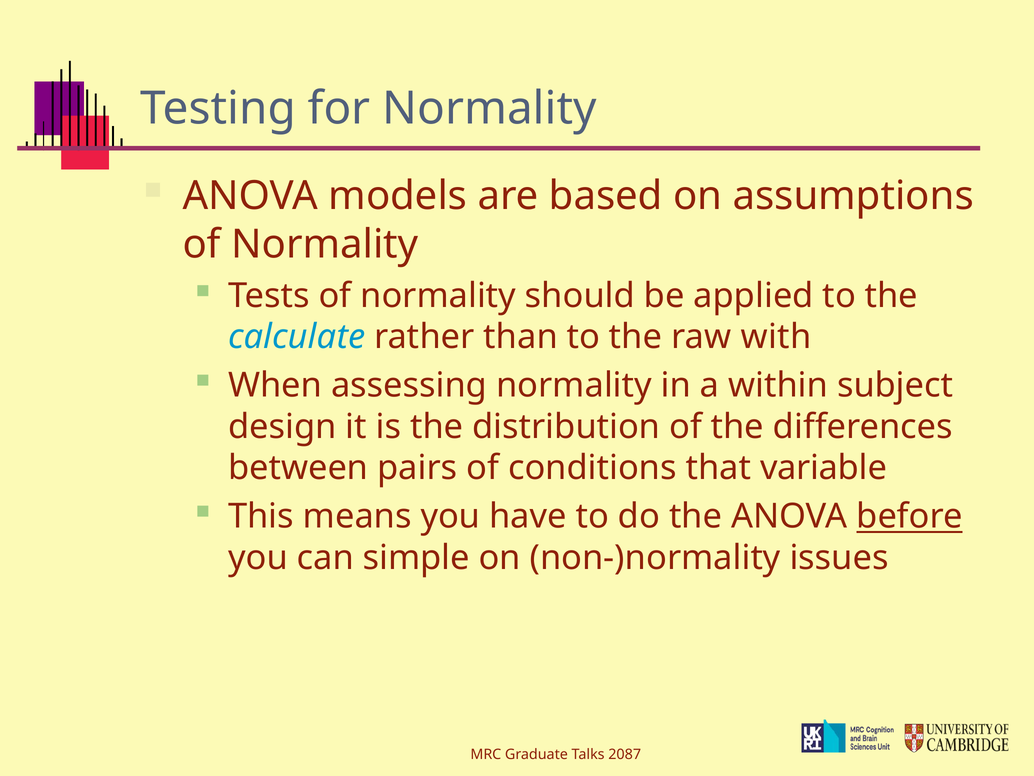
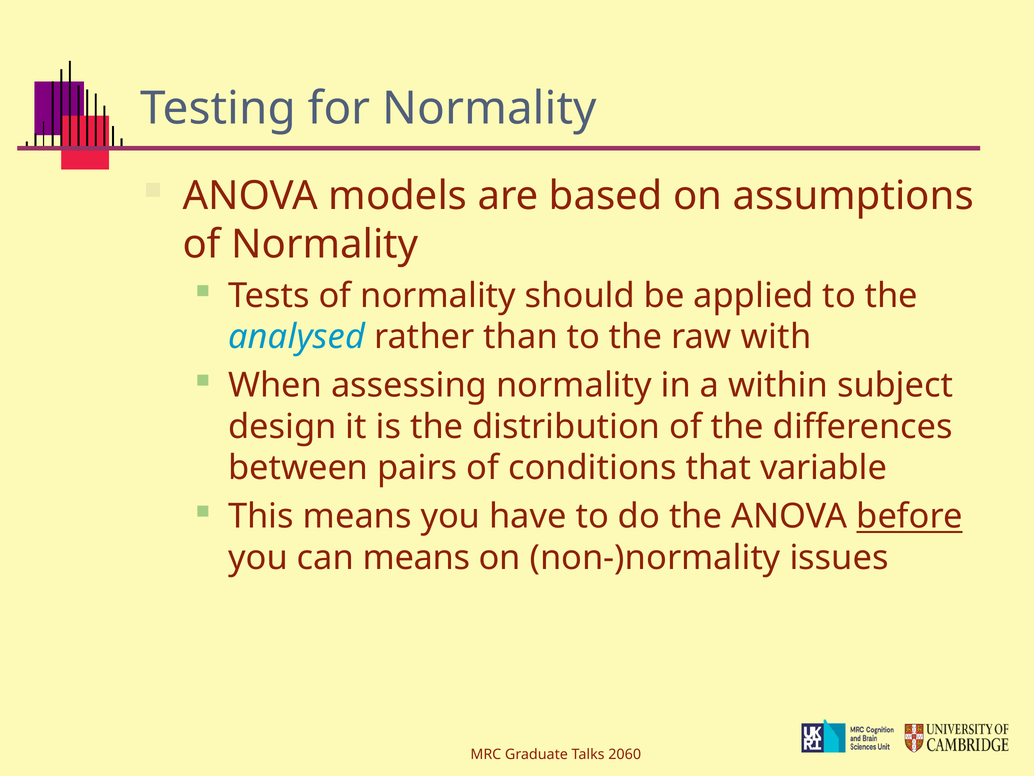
calculate: calculate -> analysed
can simple: simple -> means
2087: 2087 -> 2060
